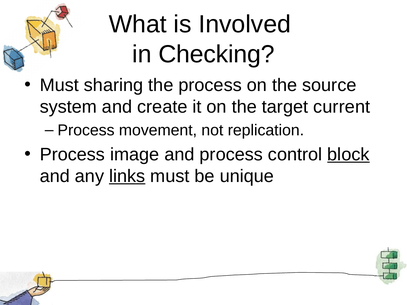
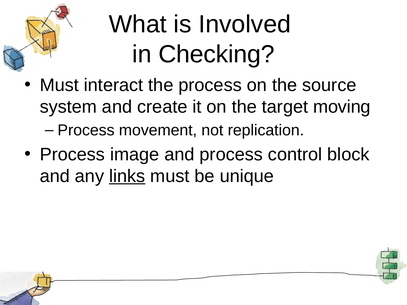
sharing: sharing -> interact
current: current -> moving
block underline: present -> none
